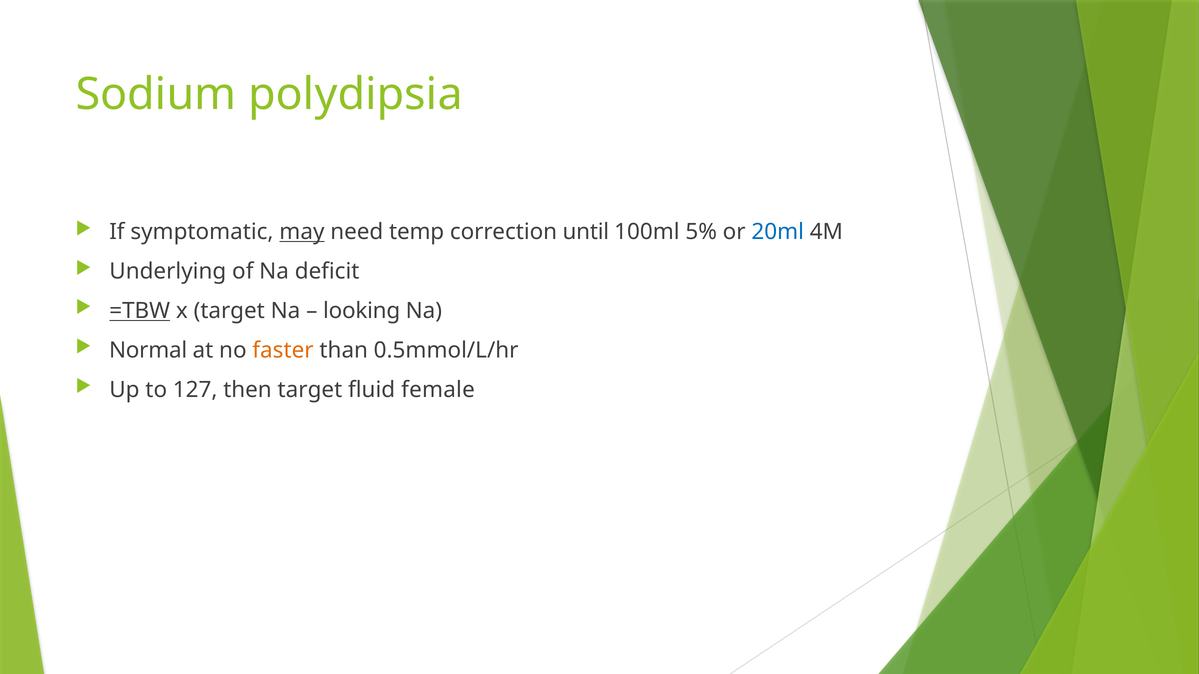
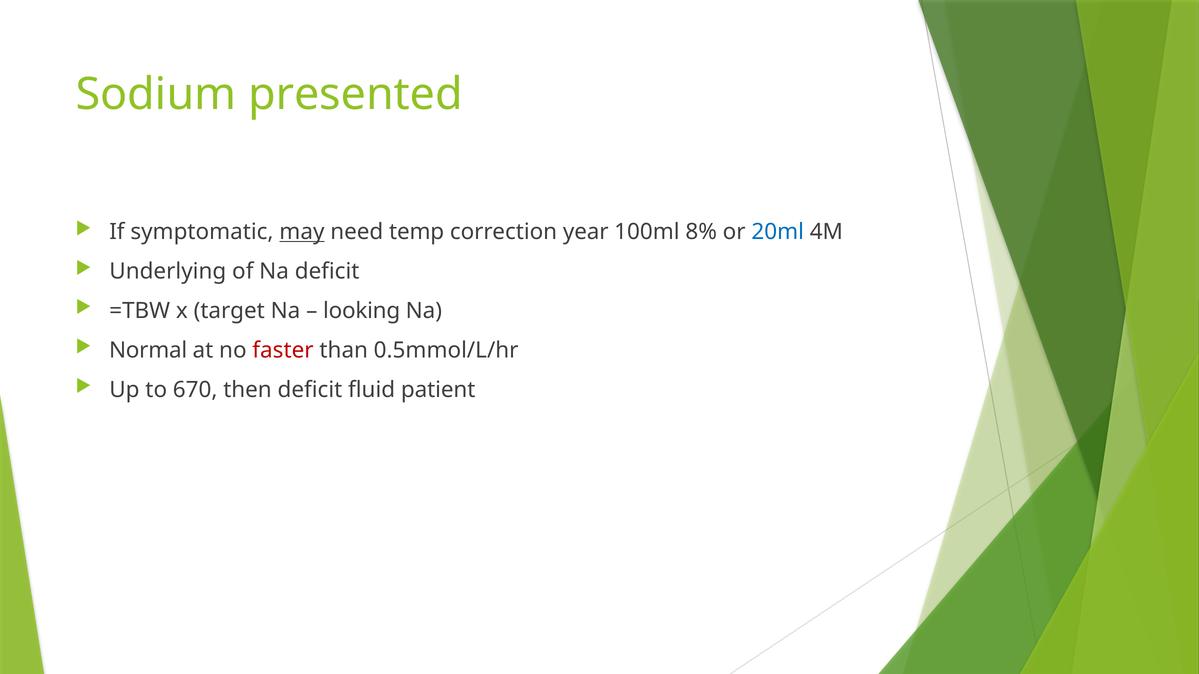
polydipsia: polydipsia -> presented
until: until -> year
5%: 5% -> 8%
=TBW underline: present -> none
faster colour: orange -> red
127: 127 -> 670
then target: target -> deficit
female: female -> patient
